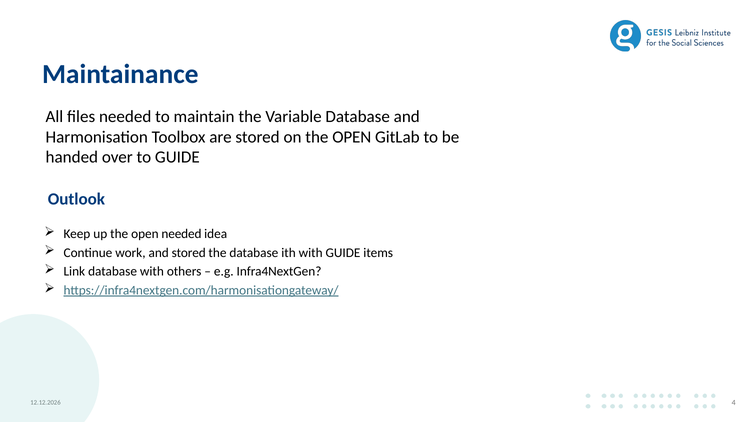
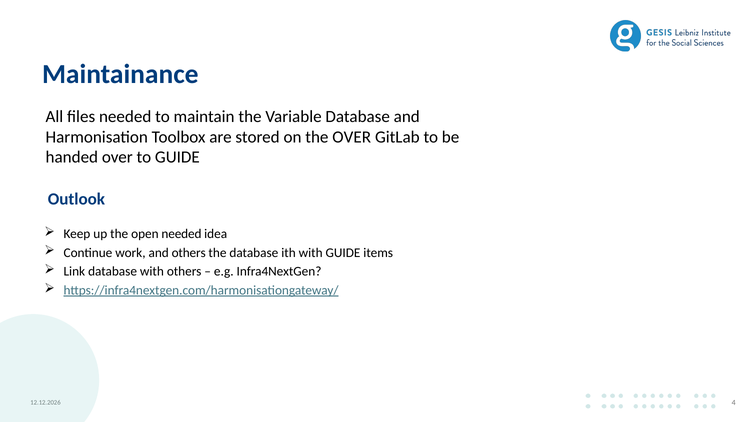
on the OPEN: OPEN -> OVER
and stored: stored -> others
